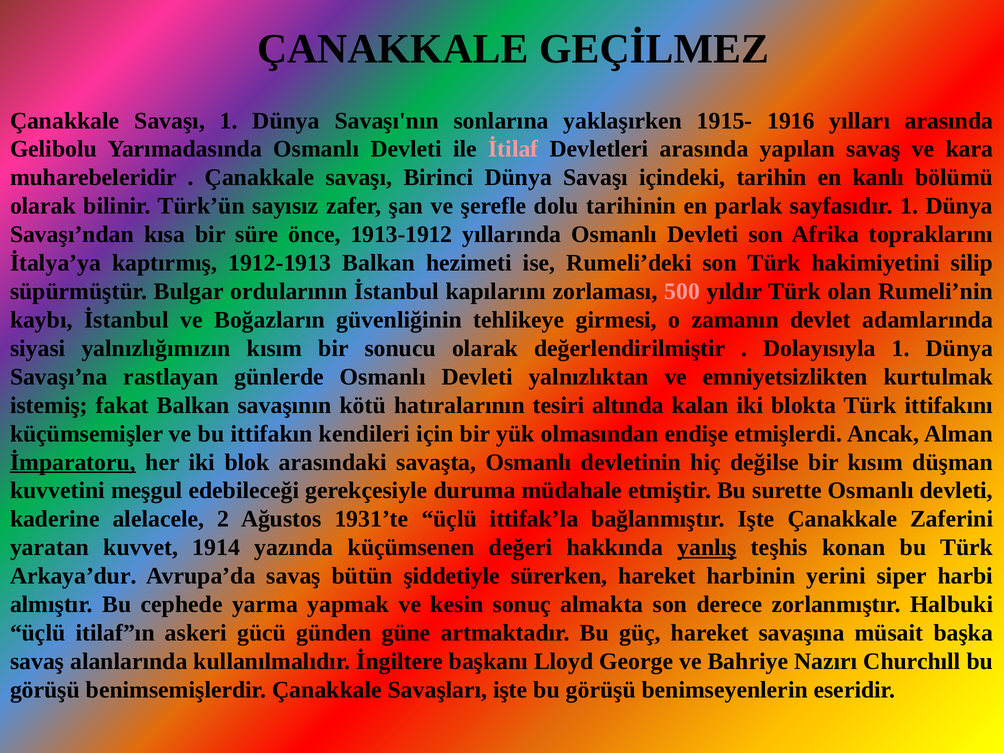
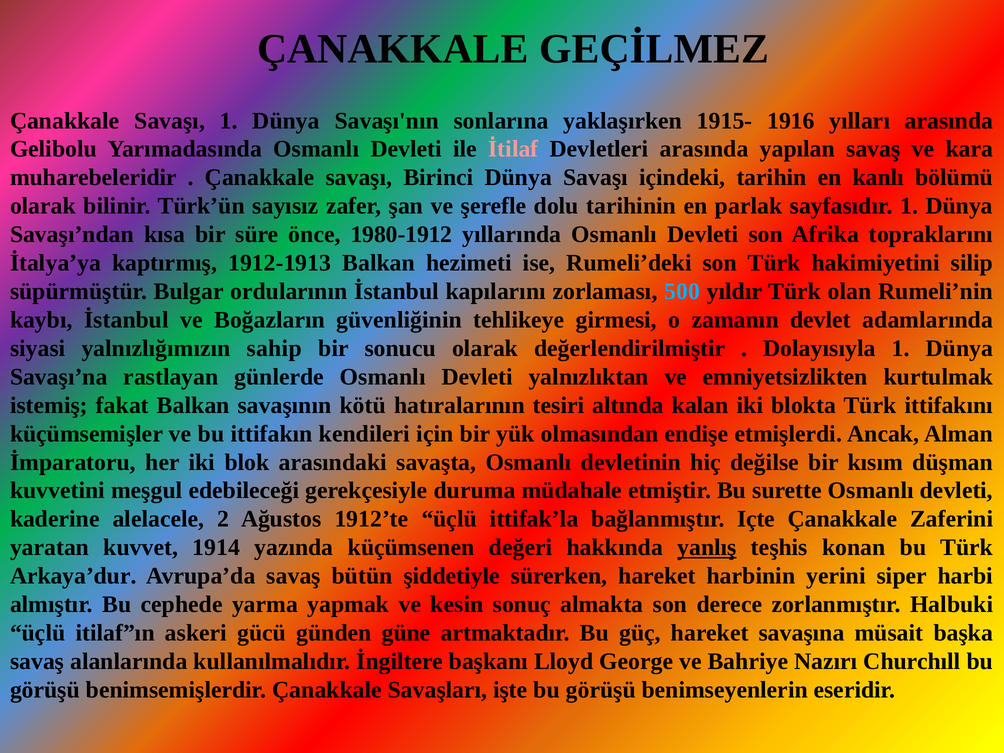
1913-1912: 1913-1912 -> 1980-1912
500 colour: pink -> light blue
yalnızlığımızın kısım: kısım -> sahip
İmparatoru underline: present -> none
1931’te: 1931’te -> 1912’te
bağlanmıştır Işte: Işte -> Içte
